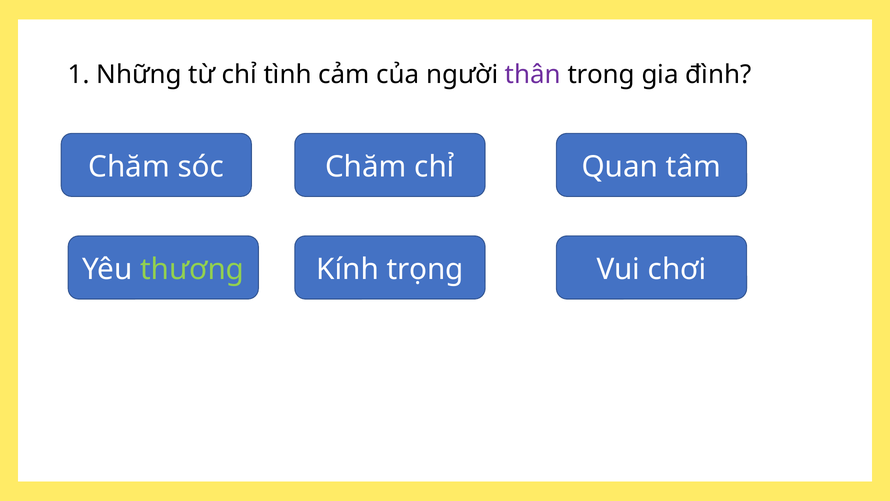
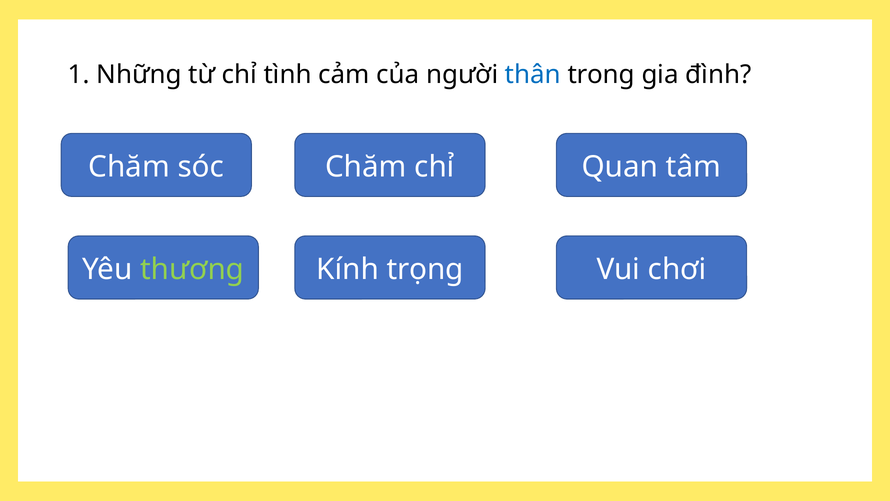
thân colour: purple -> blue
